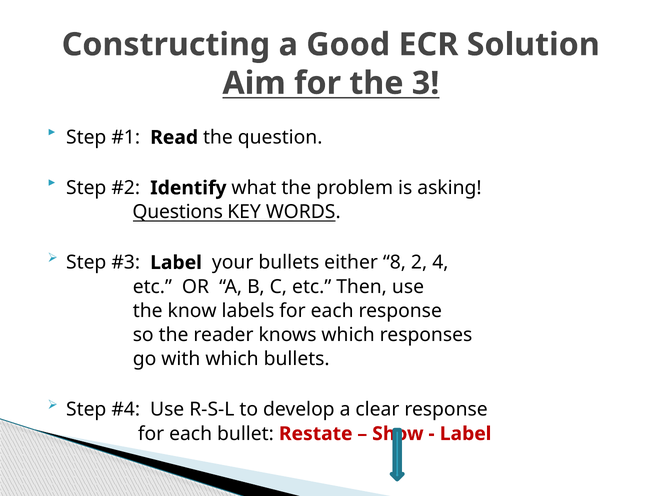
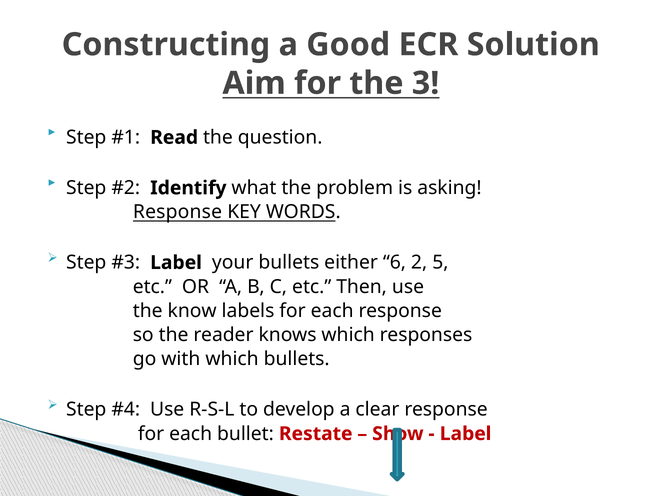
Questions at (178, 212): Questions -> Response
8: 8 -> 6
4: 4 -> 5
